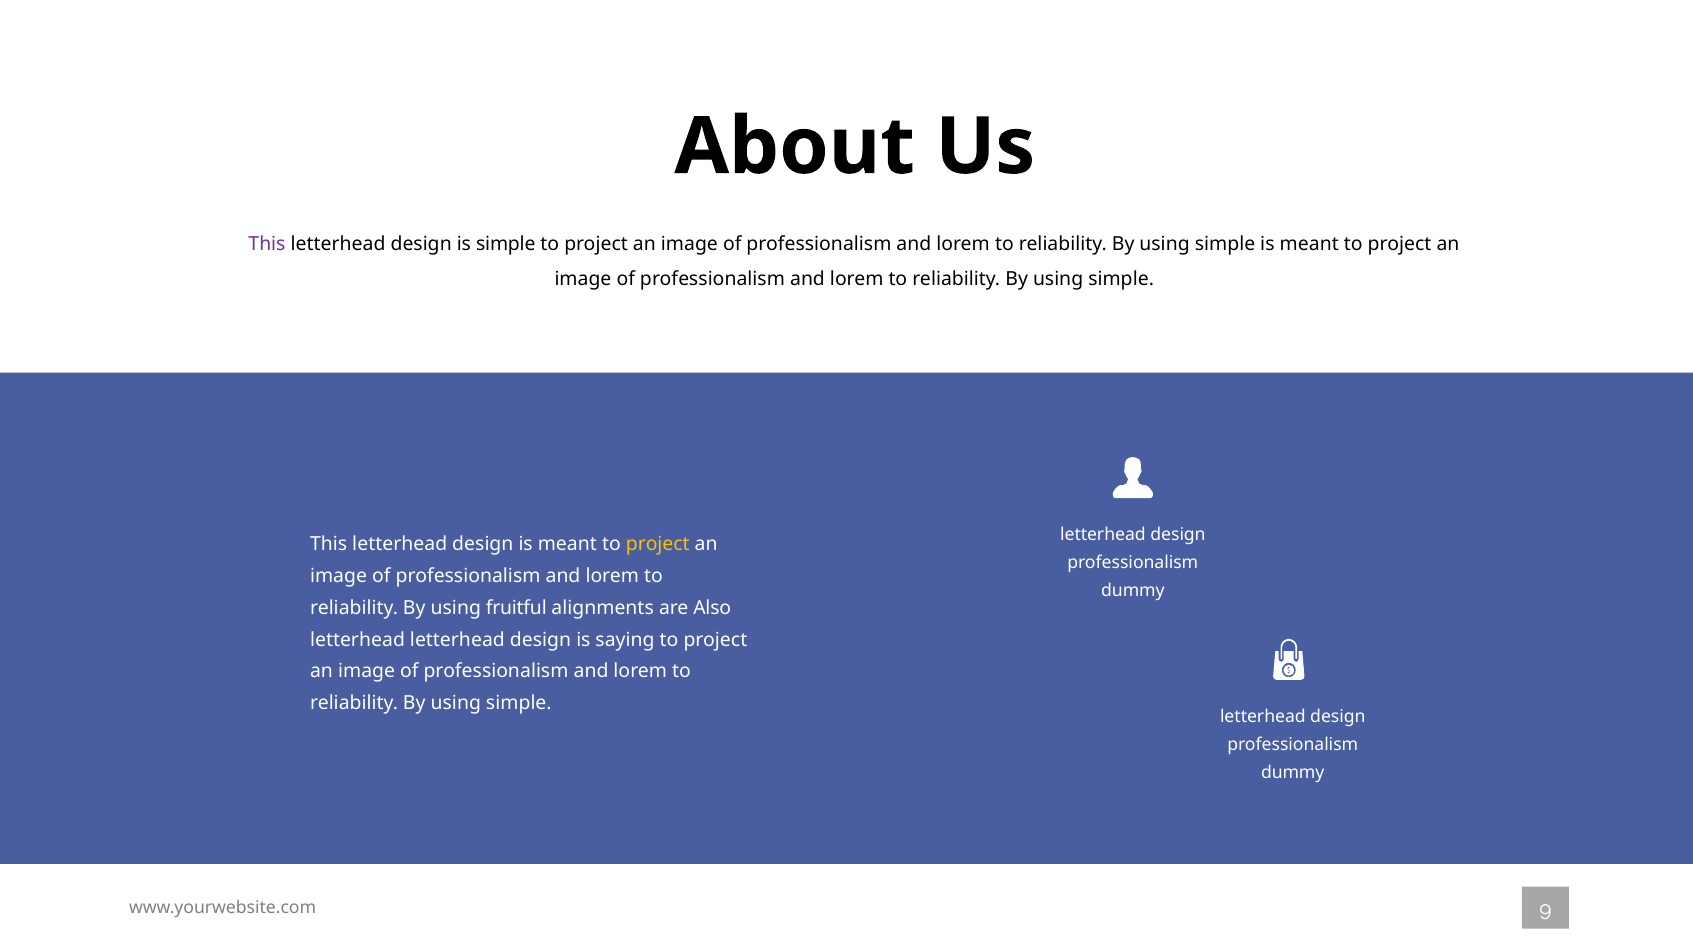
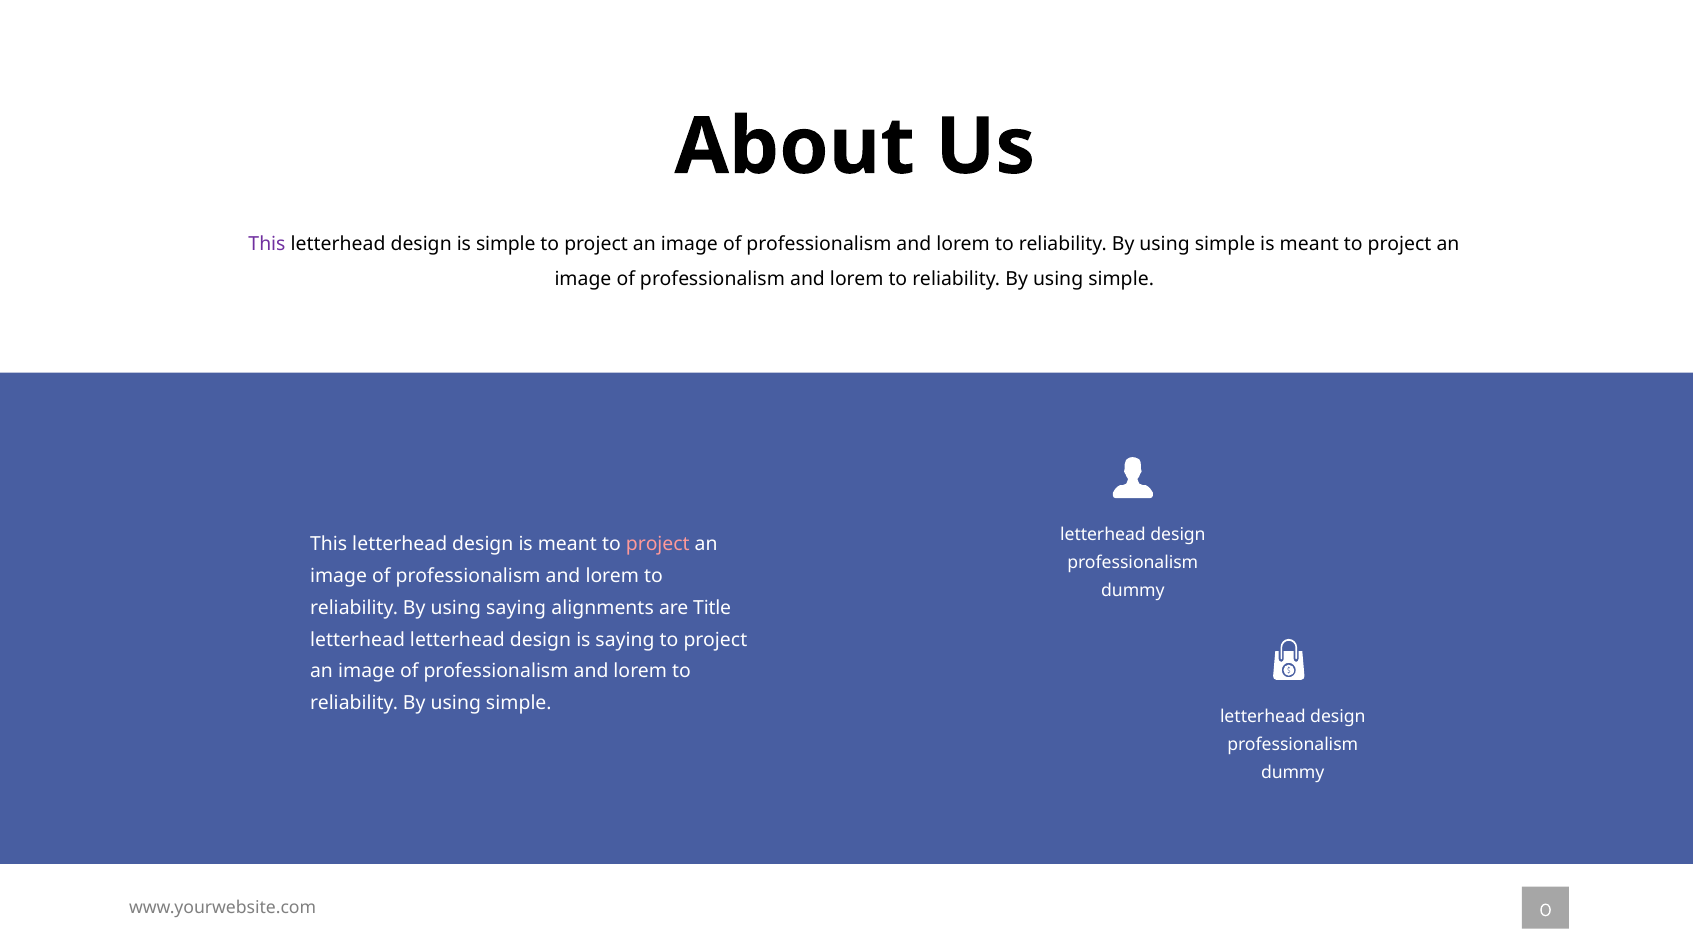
project at (658, 545) colour: yellow -> pink
using fruitful: fruitful -> saying
Also: Also -> Title
9: 9 -> 0
